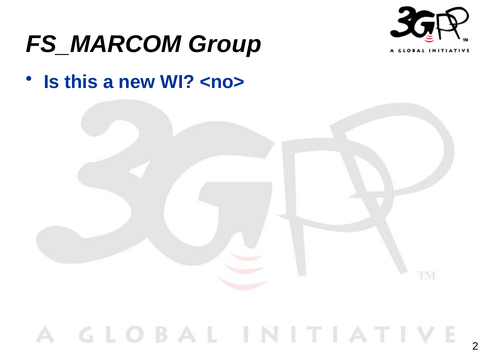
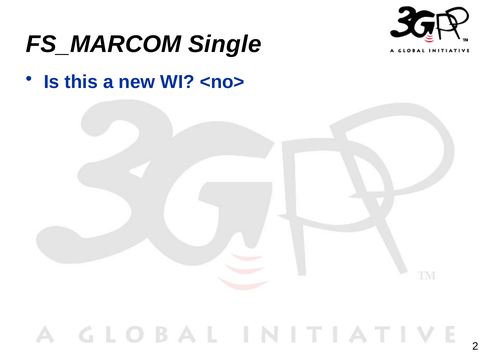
Group: Group -> Single
